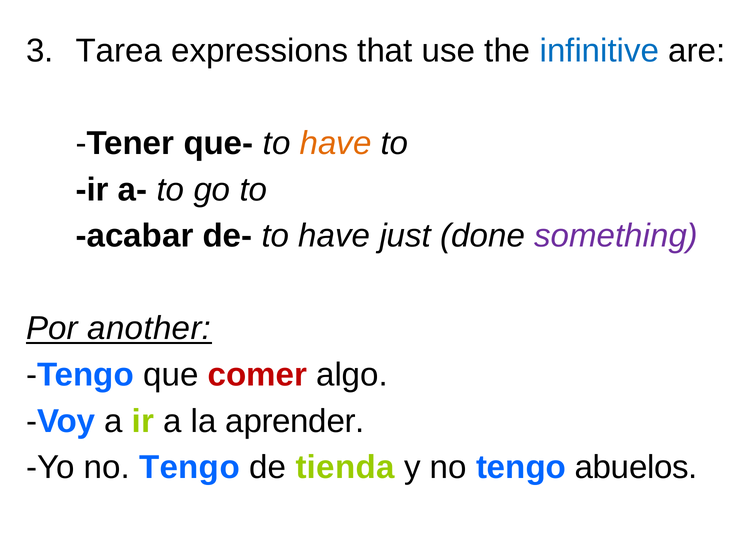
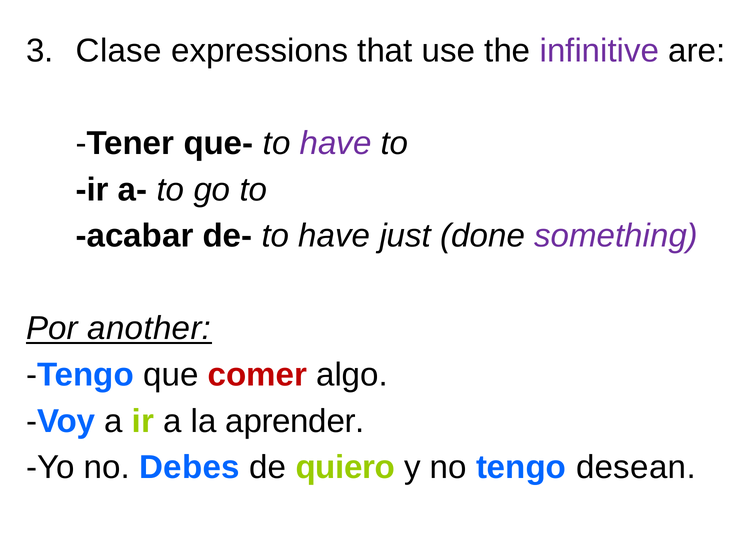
Tarea: Tarea -> Clase
infinitive colour: blue -> purple
have at (336, 143) colour: orange -> purple
Yo no Tengo: Tengo -> Debes
tienda: tienda -> quiero
abuelos: abuelos -> desean
